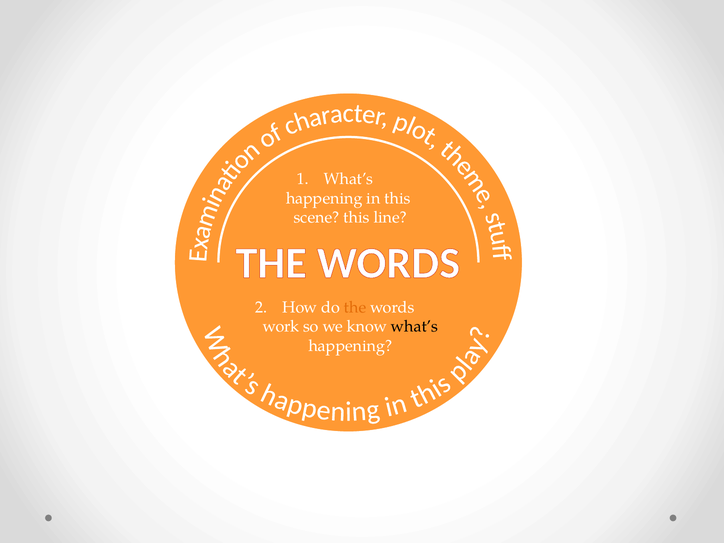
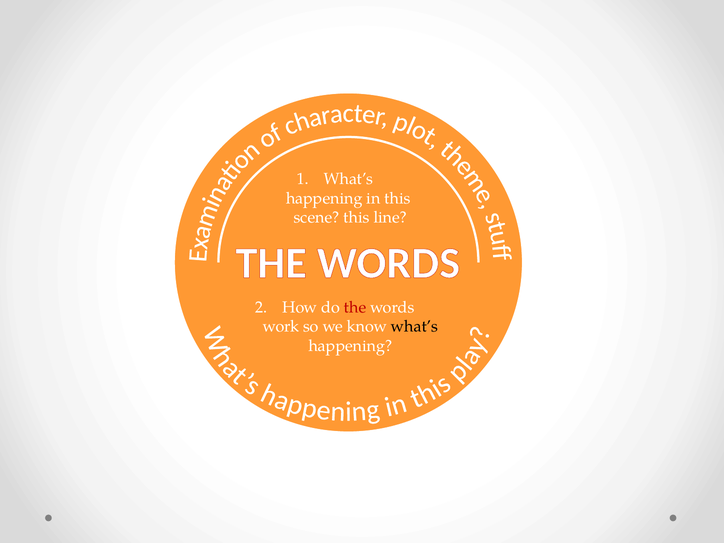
the at (355, 307) colour: orange -> red
